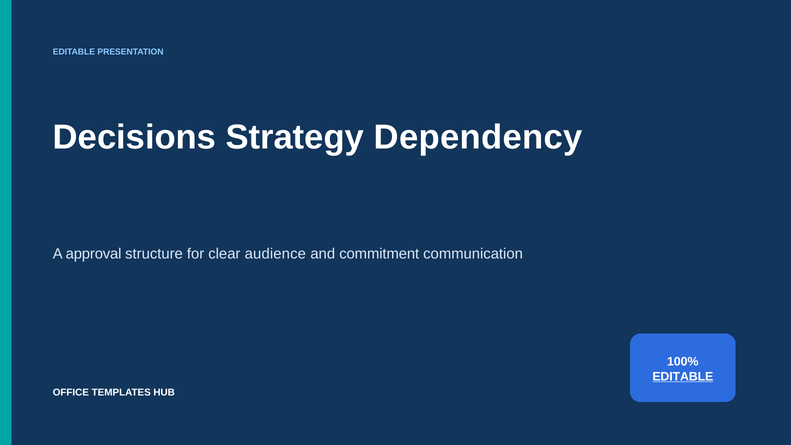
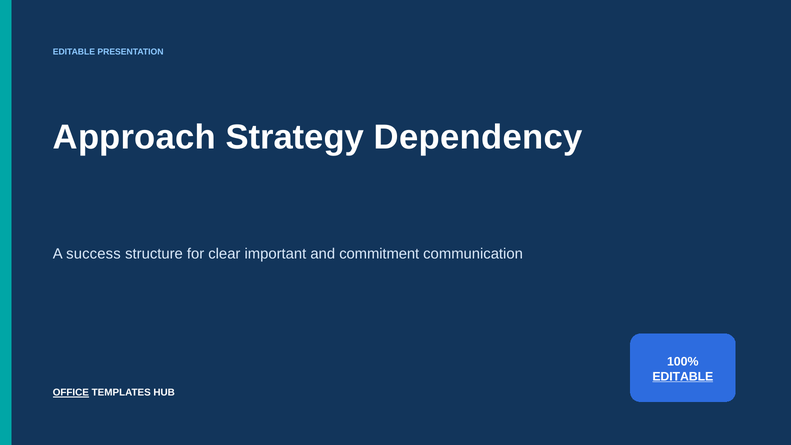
Decisions: Decisions -> Approach
approval: approval -> success
audience: audience -> important
OFFICE underline: none -> present
